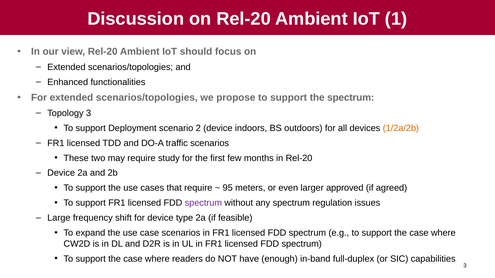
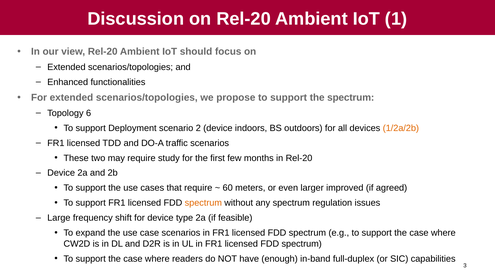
Topology 3: 3 -> 6
95: 95 -> 60
approved: approved -> improved
spectrum at (203, 203) colour: purple -> orange
